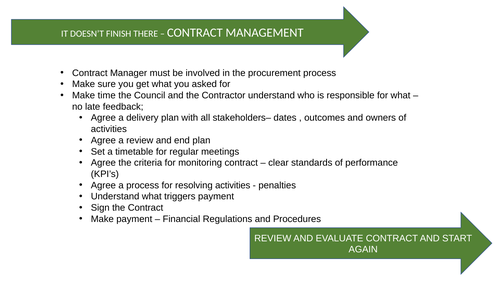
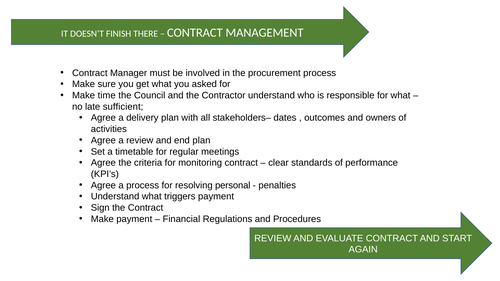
feedback: feedback -> sufficient
resolving activities: activities -> personal
